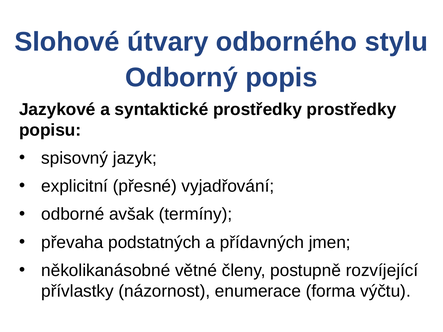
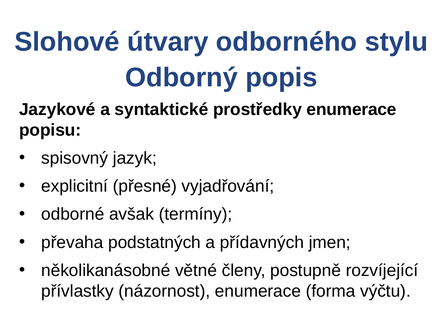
prostředky prostředky: prostředky -> enumerace
